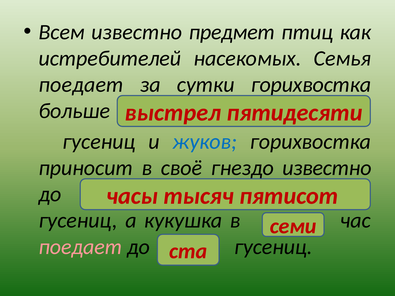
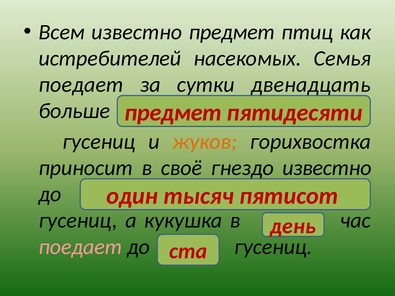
горихвостка at (311, 85): горихвостка -> двенадцать
выстрел at (173, 113): выстрел -> предмет
жуков colour: blue -> orange
часы: часы -> один
семи: семи -> день
